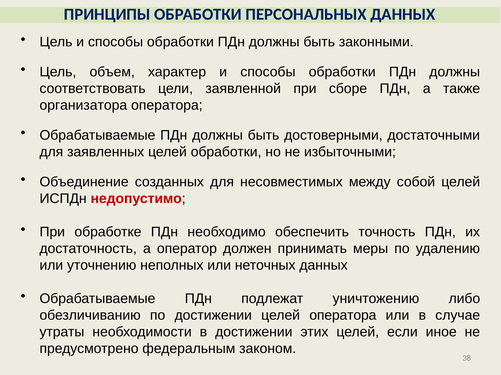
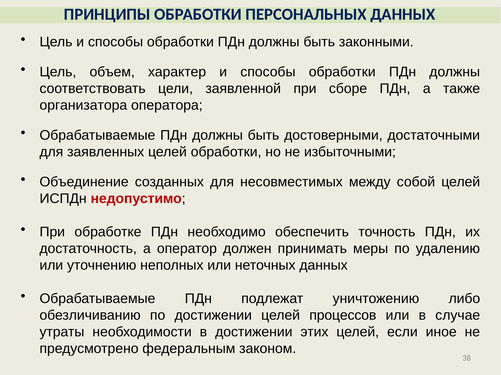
целей оператора: оператора -> процессов
